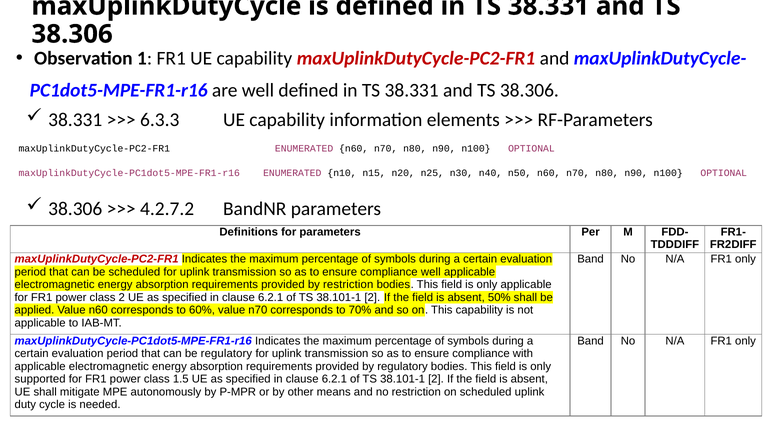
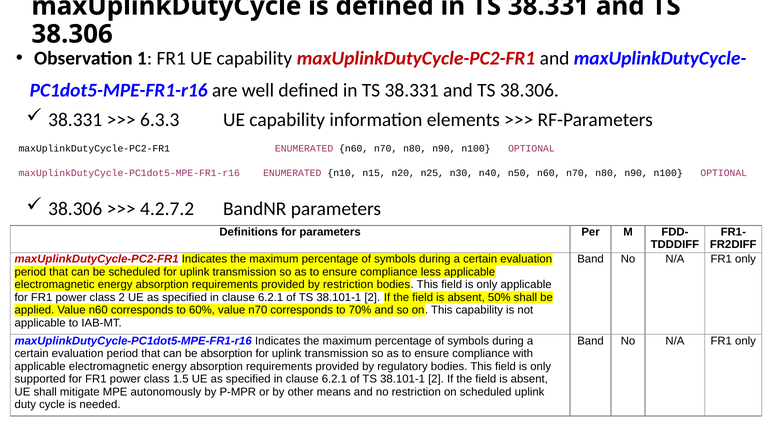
compliance well: well -> less
be regulatory: regulatory -> absorption
